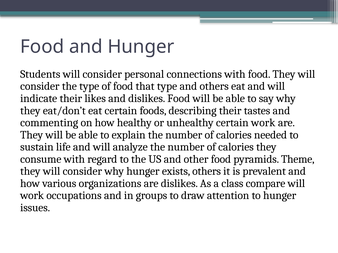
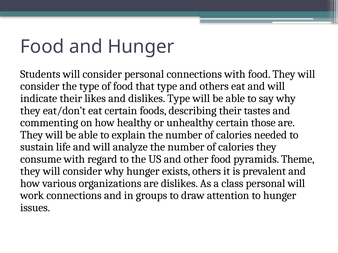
dislikes Food: Food -> Type
certain work: work -> those
class compare: compare -> personal
work occupations: occupations -> connections
